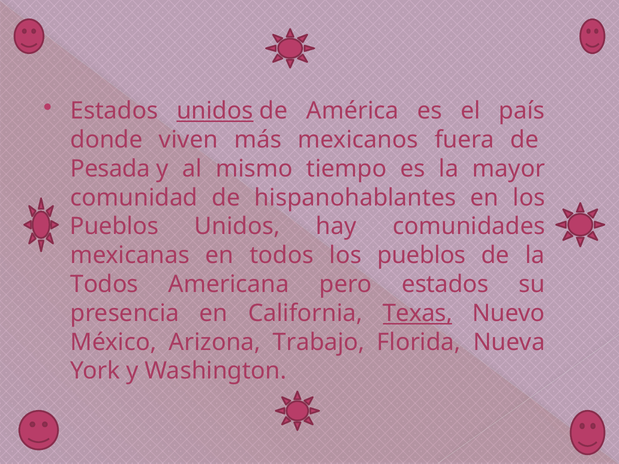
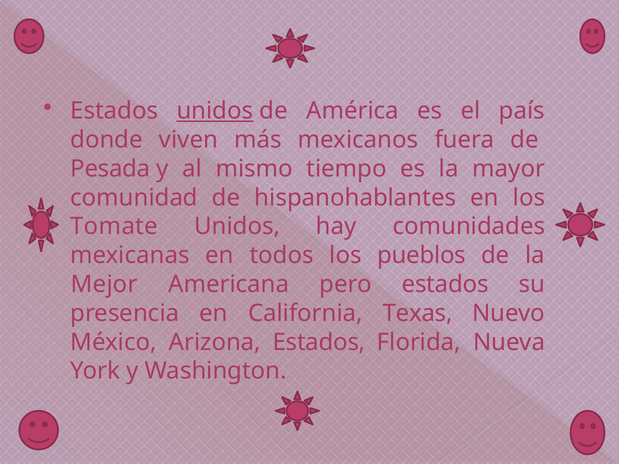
Pueblos at (114, 227): Pueblos -> Tomate
Todos at (104, 284): Todos -> Mejor
Texas underline: present -> none
Arizona Trabajo: Trabajo -> Estados
